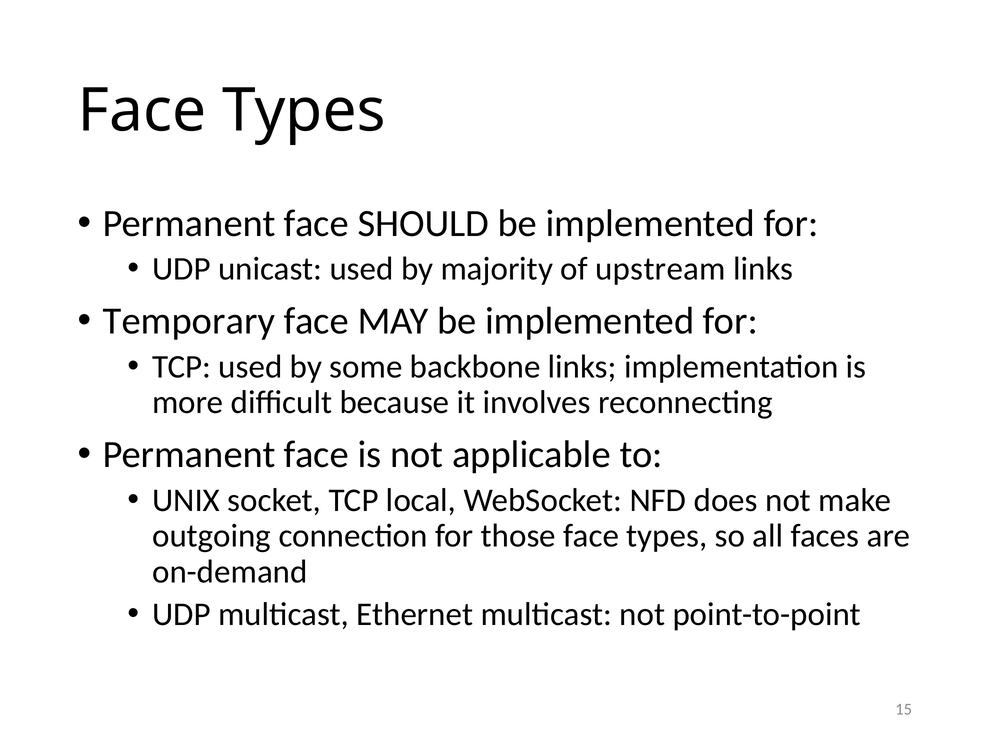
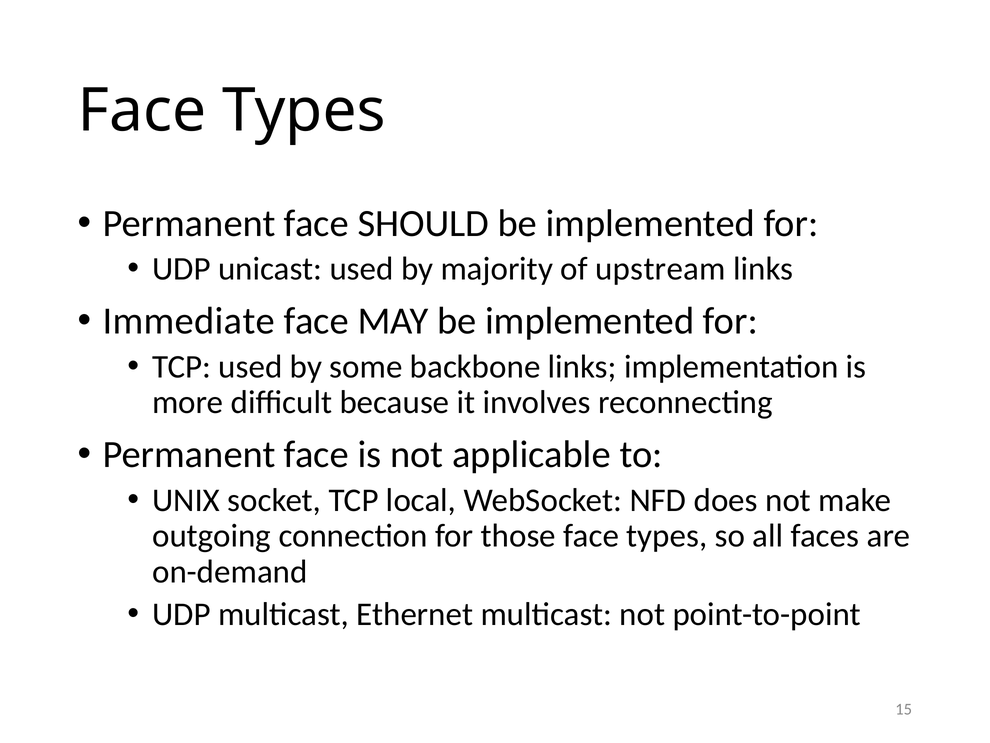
Temporary: Temporary -> Immediate
